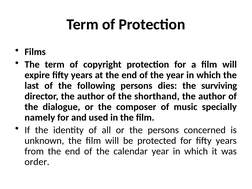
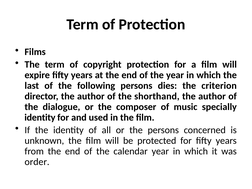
surviving: surviving -> criterion
namely at (40, 117): namely -> identity
